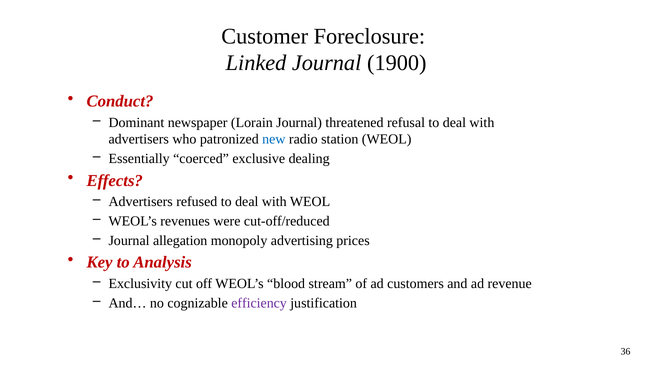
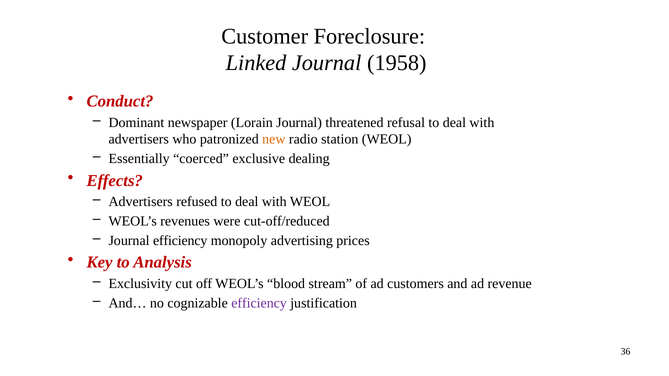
1900: 1900 -> 1958
new colour: blue -> orange
Journal allegation: allegation -> efficiency
